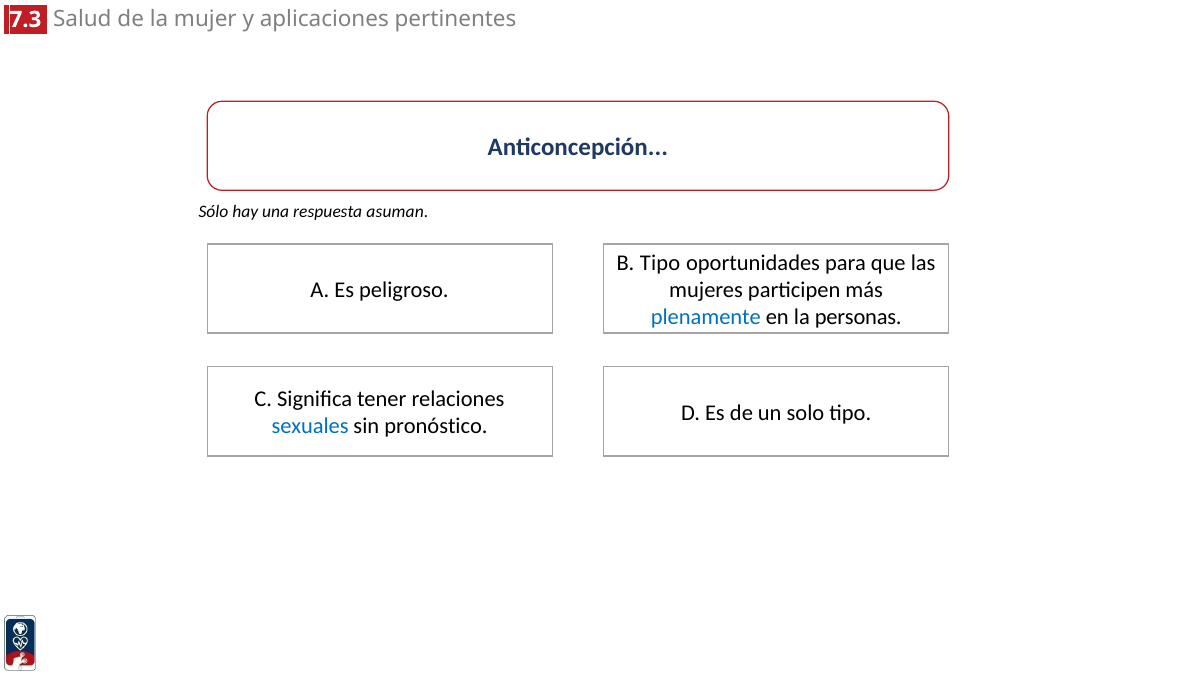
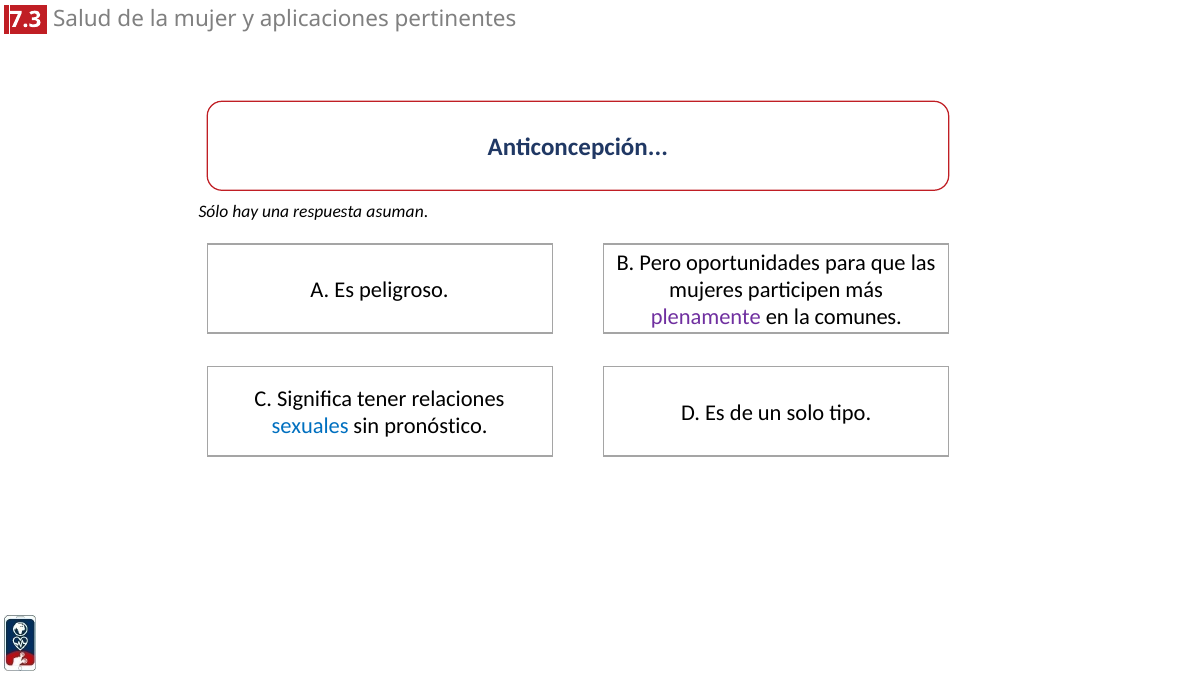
B Tipo: Tipo -> Pero
plenamente colour: blue -> purple
personas: personas -> comunes
